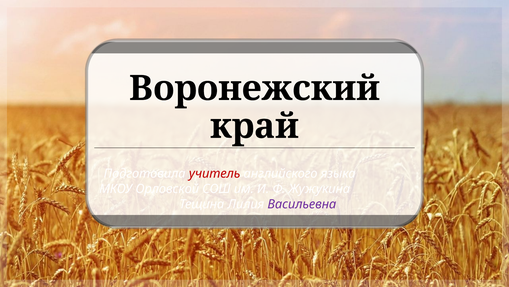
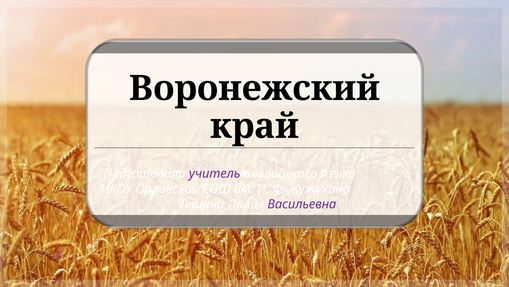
учитель colour: red -> purple
